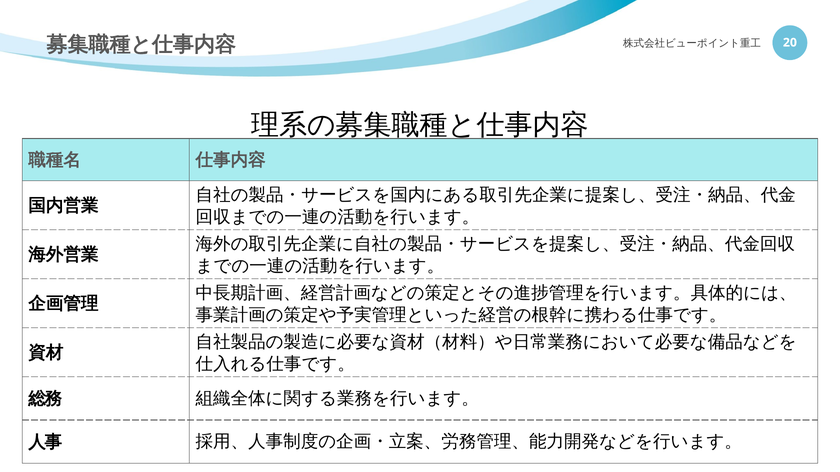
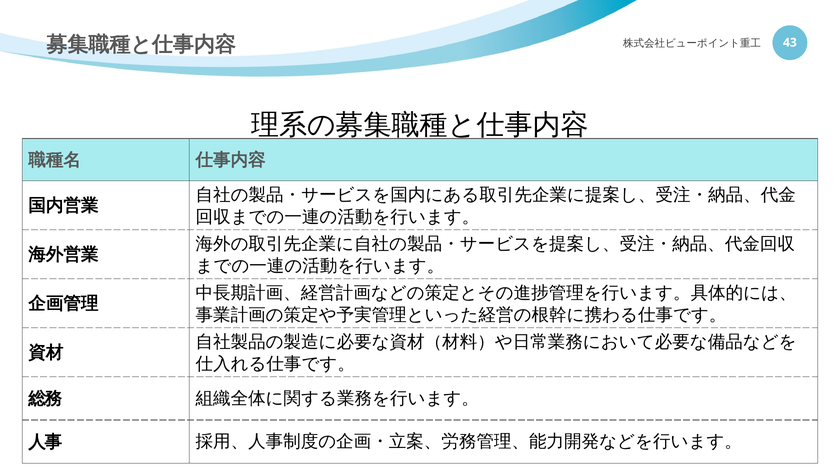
20: 20 -> 43
